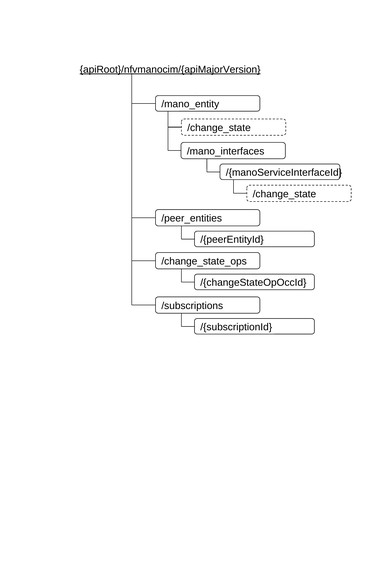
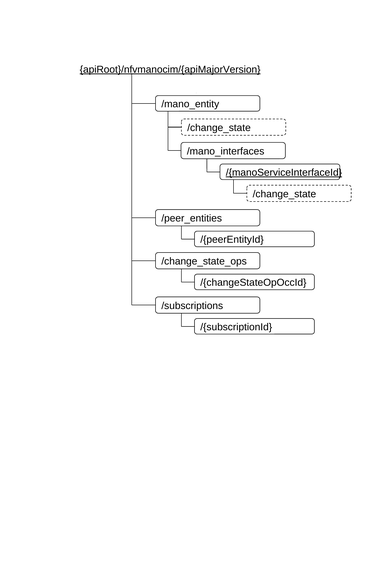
/{manoServiceInterfaceId underline: none -> present
